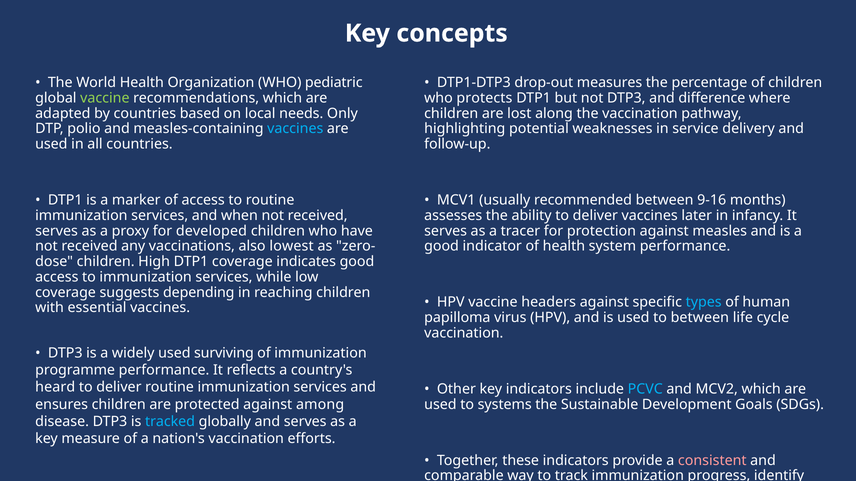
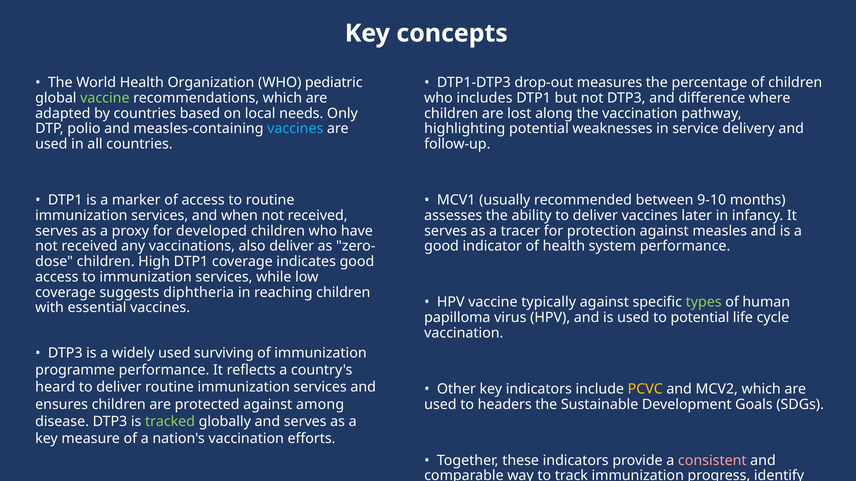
protects: protects -> includes
9-16: 9-16 -> 9-10
also lowest: lowest -> deliver
depending: depending -> diphtheria
headers: headers -> typically
types colour: light blue -> light green
to between: between -> potential
PCVC colour: light blue -> yellow
systems: systems -> headers
tracked colour: light blue -> light green
